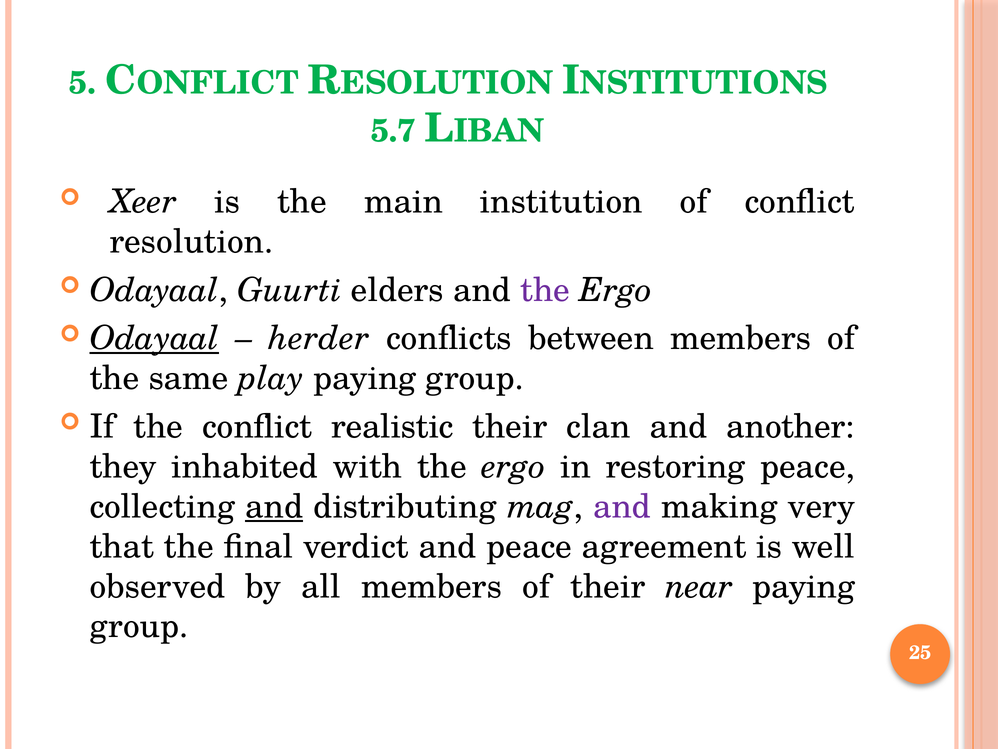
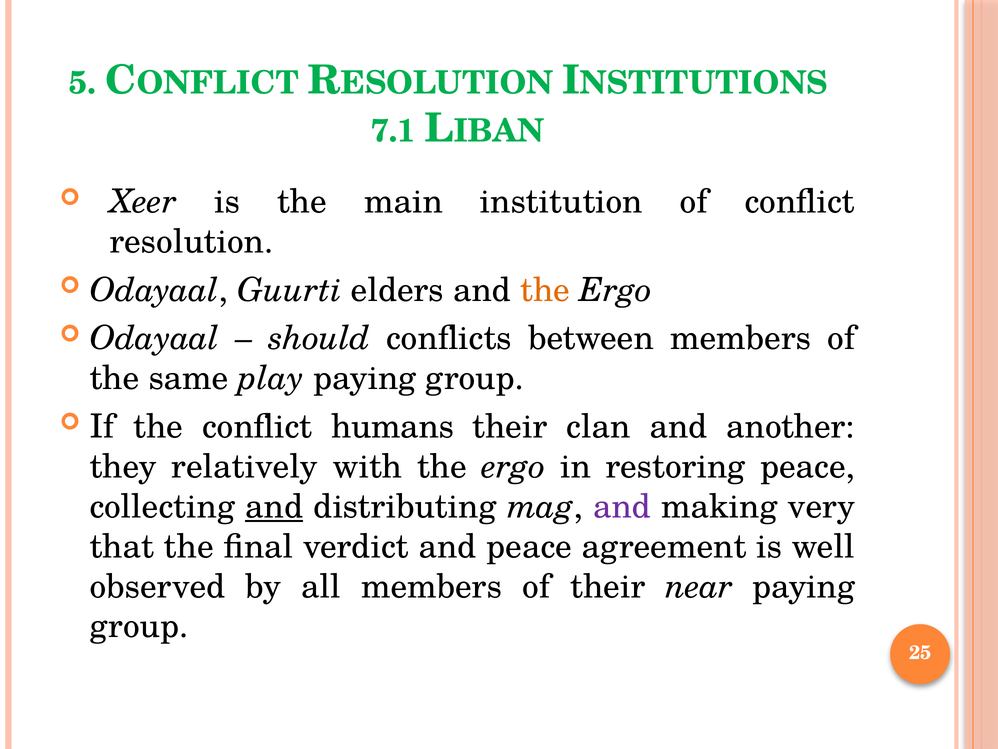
5.7: 5.7 -> 7.1
the at (545, 290) colour: purple -> orange
Odayaal at (154, 338) underline: present -> none
herder: herder -> should
realistic: realistic -> humans
inhabited: inhabited -> relatively
